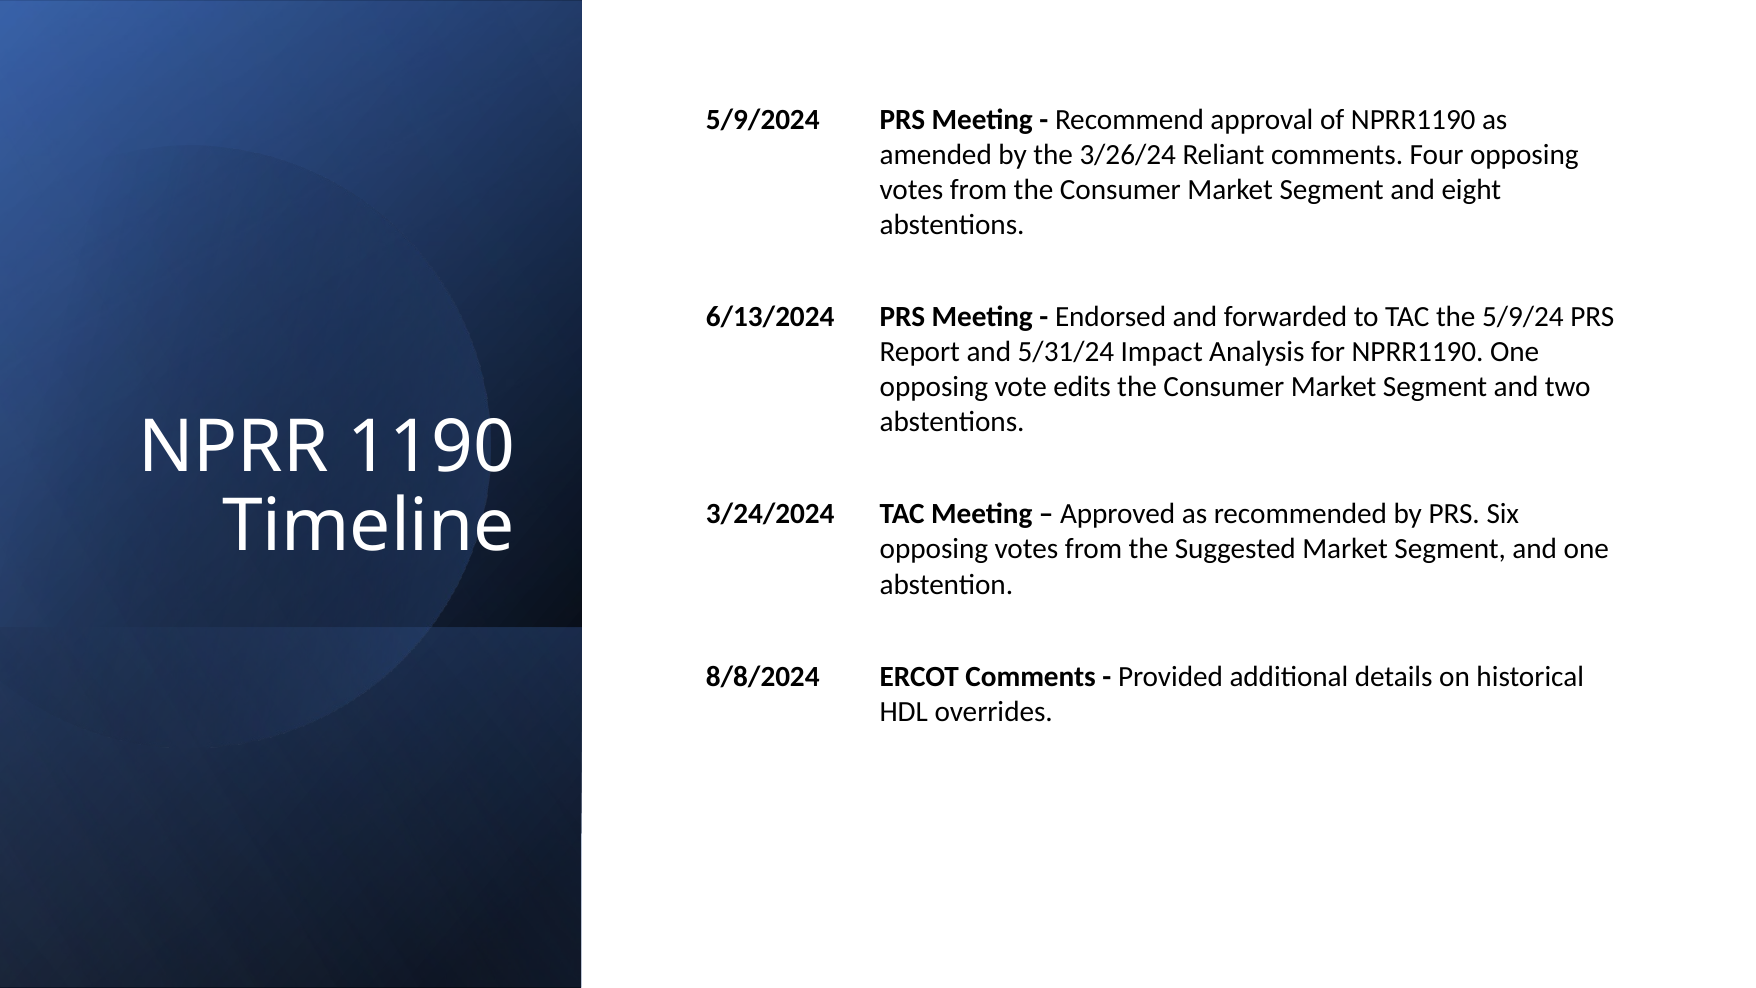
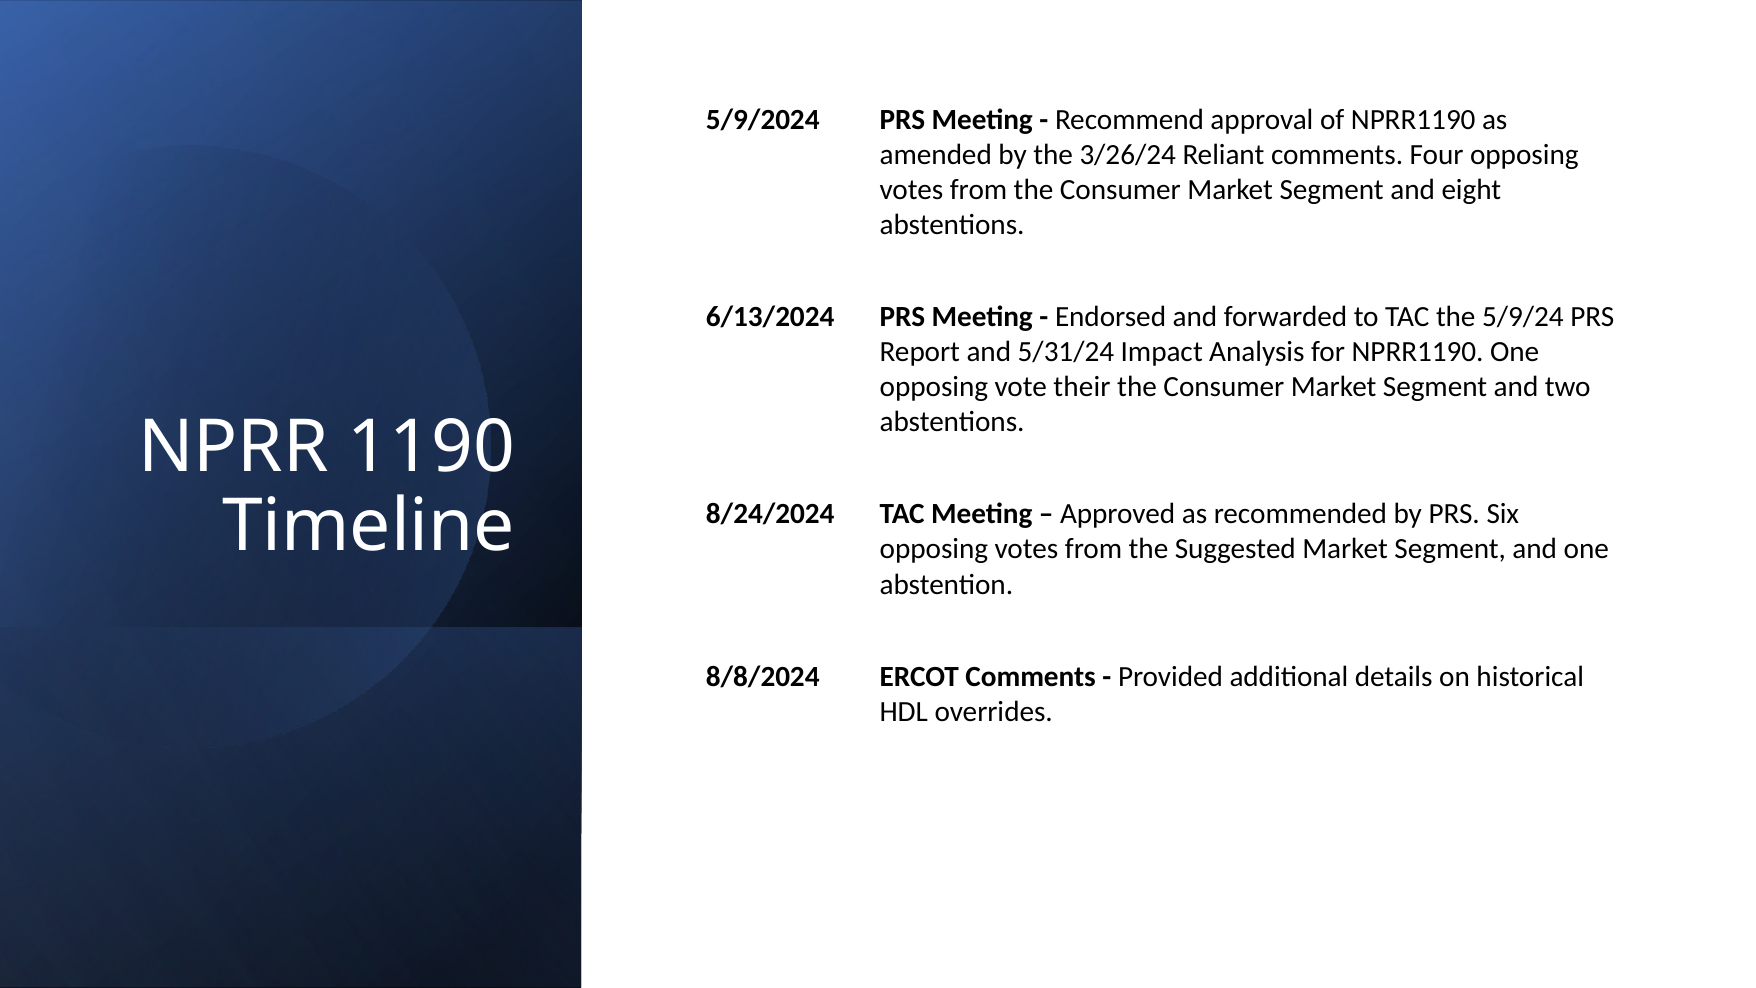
edits: edits -> their
3/24/2024: 3/24/2024 -> 8/24/2024
